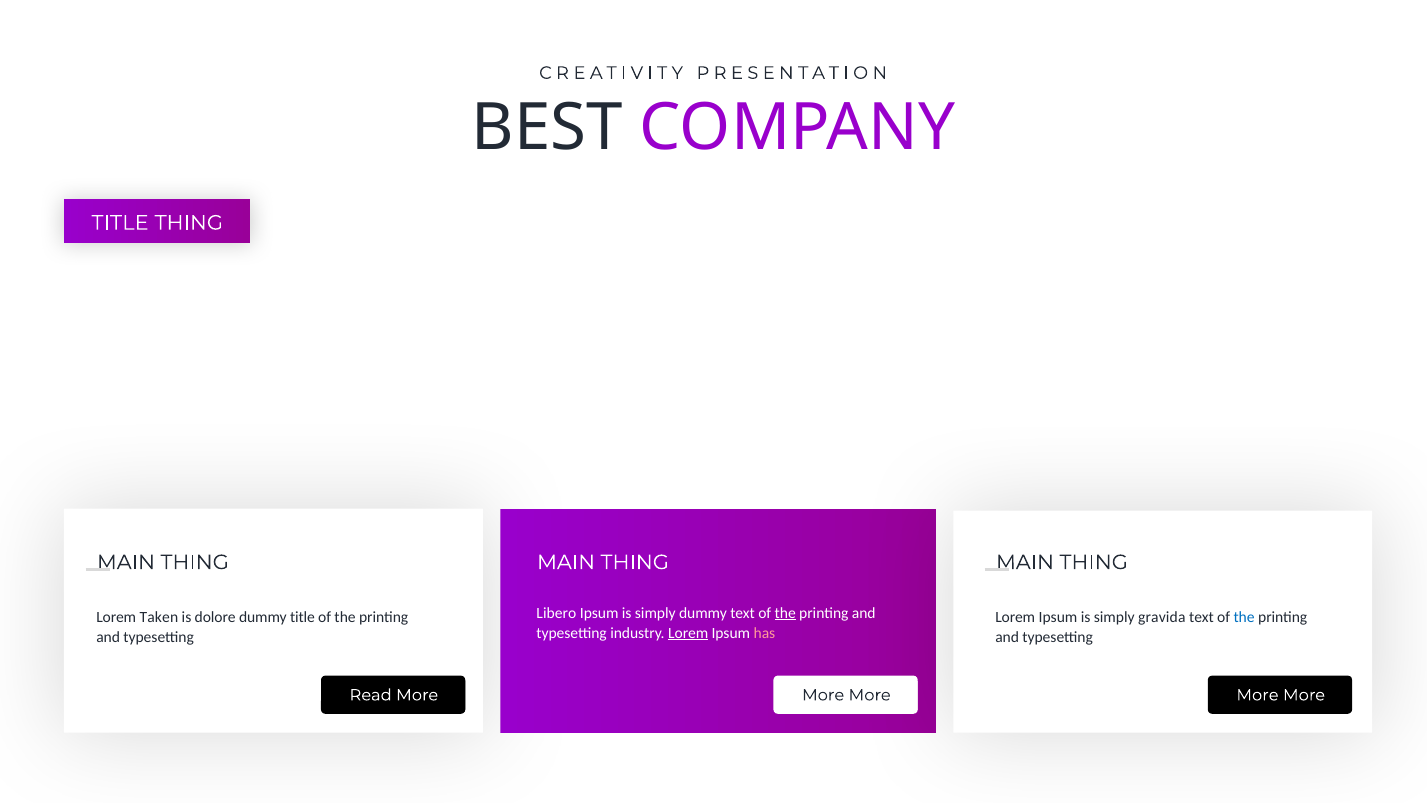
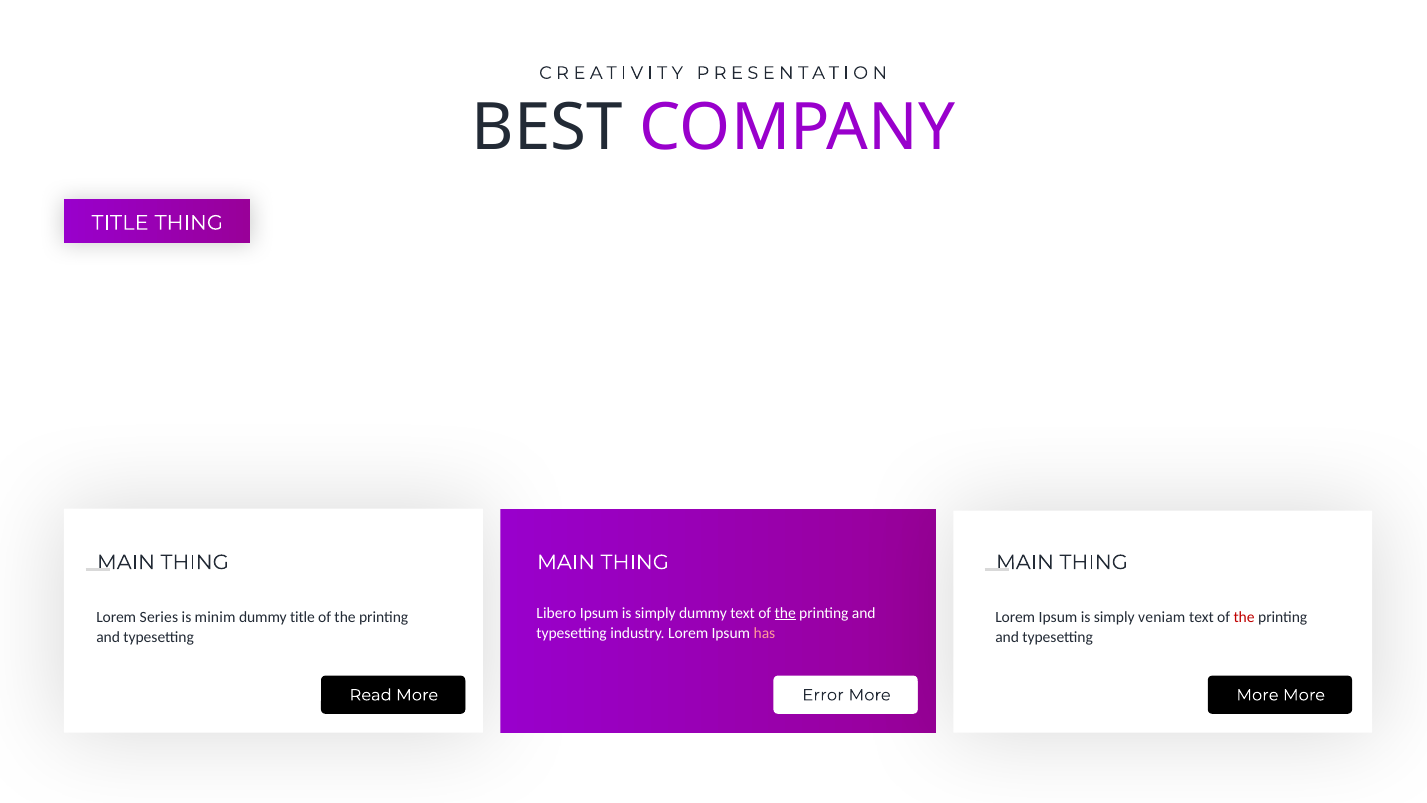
Taken: Taken -> Series
dolore: dolore -> minim
gravida: gravida -> veniam
the at (1244, 617) colour: blue -> red
Lorem at (688, 633) underline: present -> none
Read More More: More -> Error
